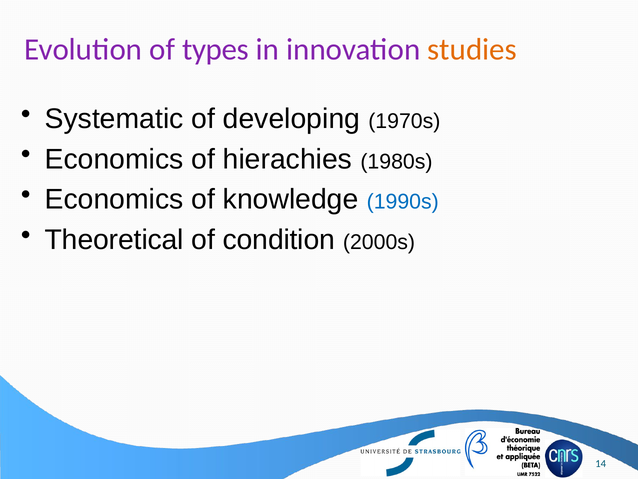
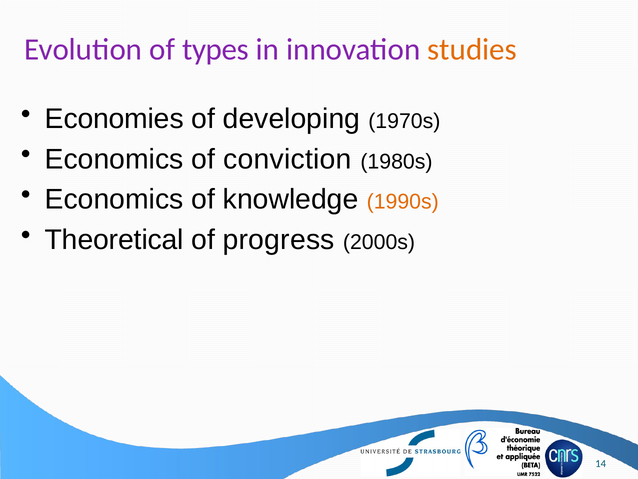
Systematic: Systematic -> Economies
hierachies: hierachies -> conviction
1990s colour: blue -> orange
condition: condition -> progress
